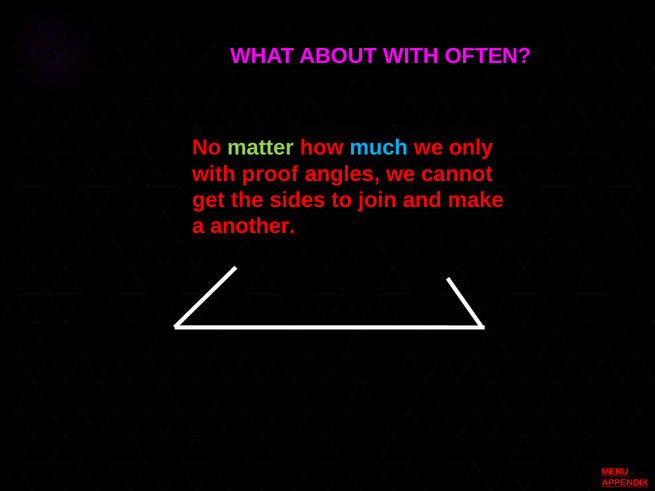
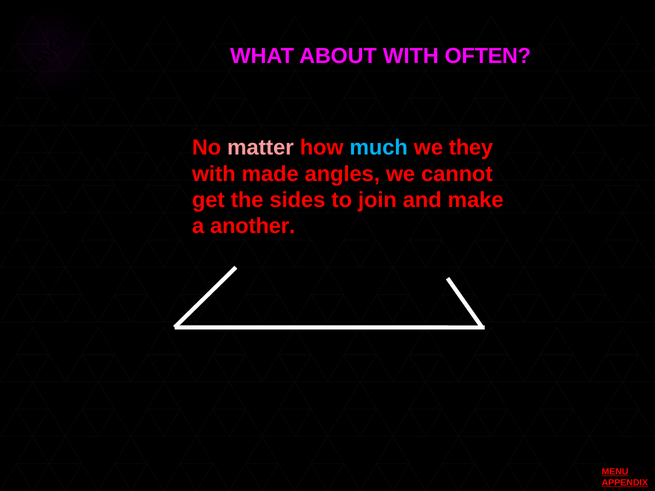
matter colour: light green -> pink
only: only -> they
proof: proof -> made
